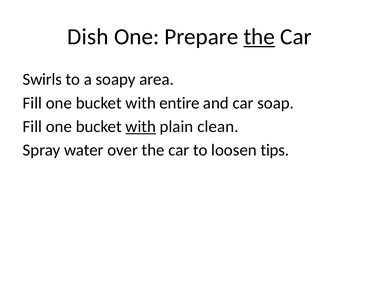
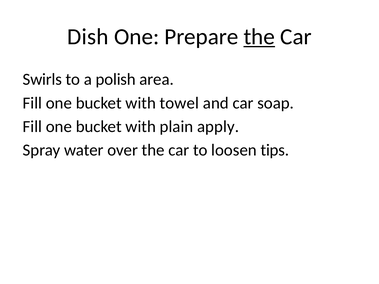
soapy: soapy -> polish
entire: entire -> towel
with at (141, 127) underline: present -> none
clean: clean -> apply
